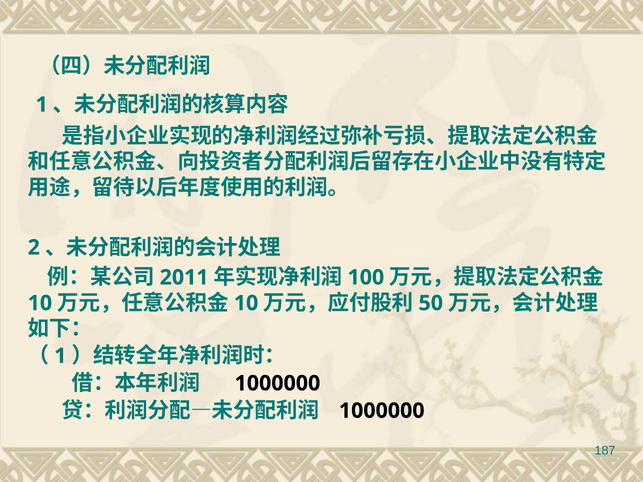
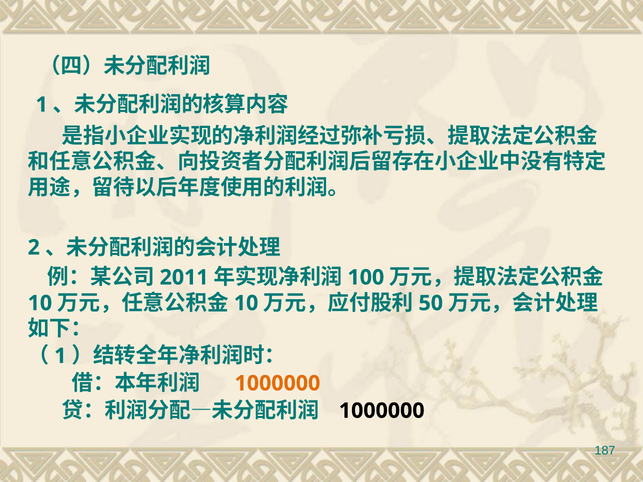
1000000 at (277, 384) colour: black -> orange
